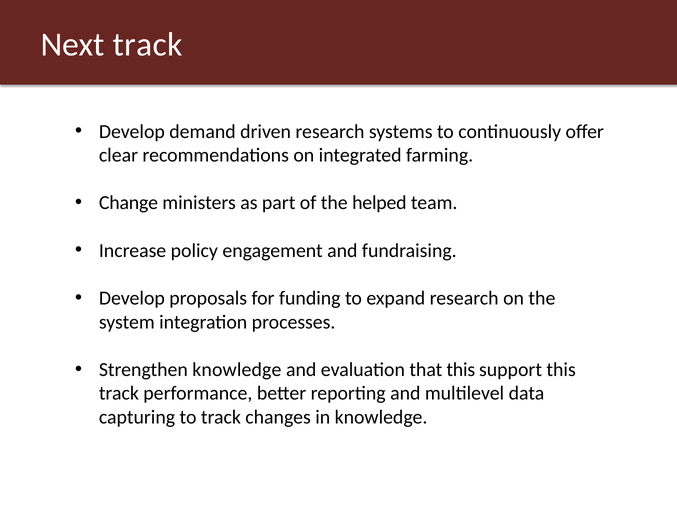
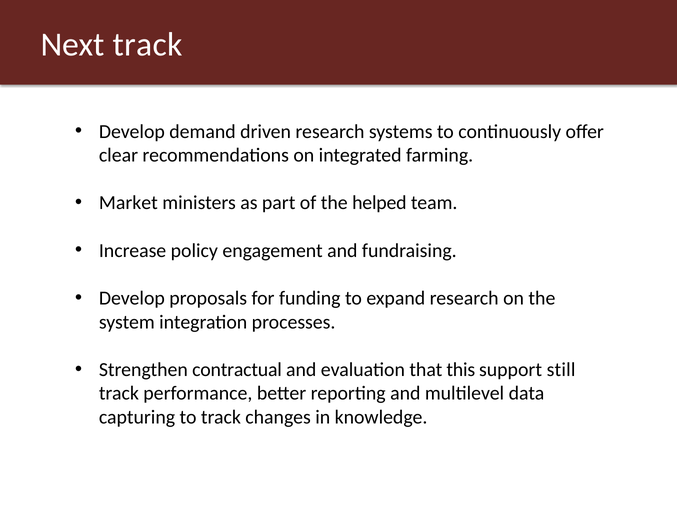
Change: Change -> Market
Strengthen knowledge: knowledge -> contractual
support this: this -> still
